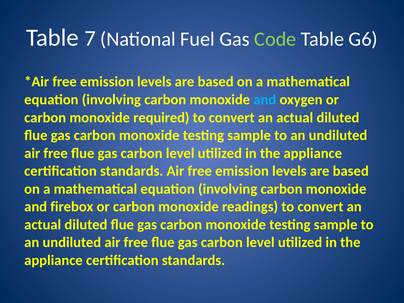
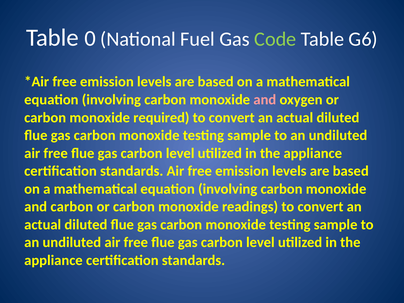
7: 7 -> 0
and at (265, 100) colour: light blue -> pink
and firebox: firebox -> carbon
